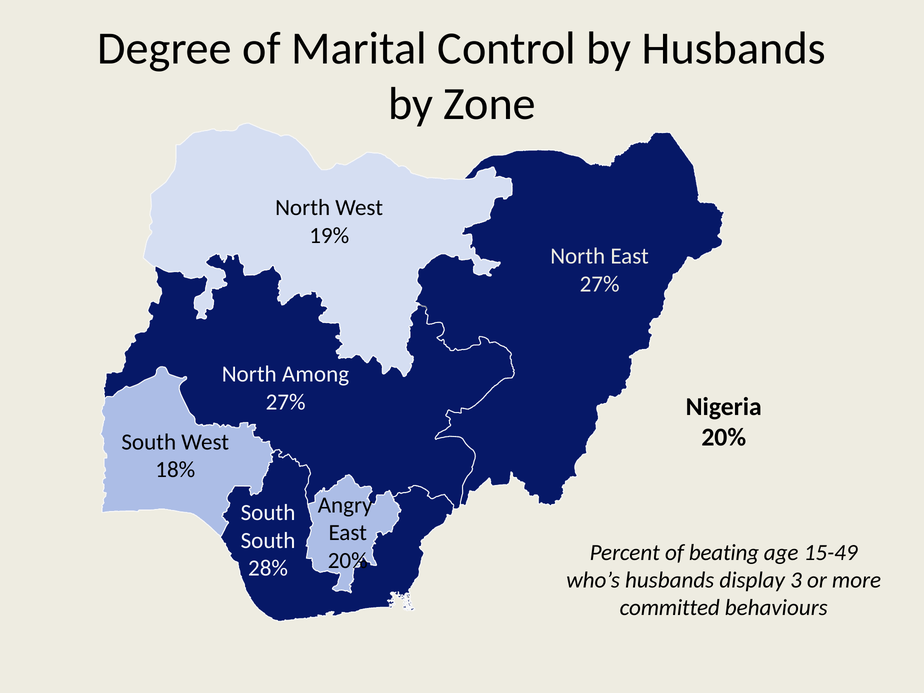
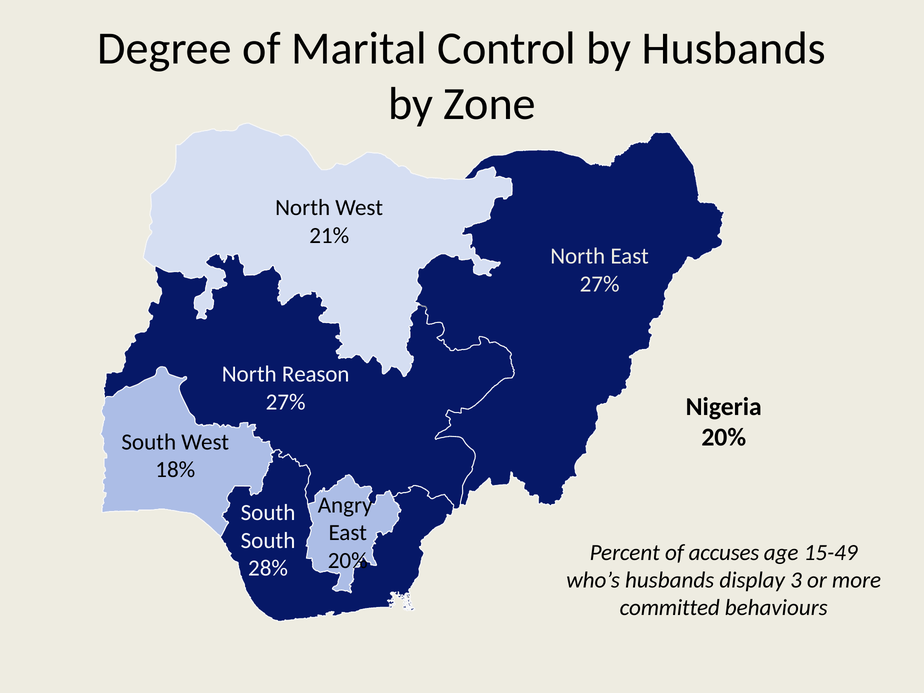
19%: 19% -> 21%
Among: Among -> Reason
beating: beating -> accuses
